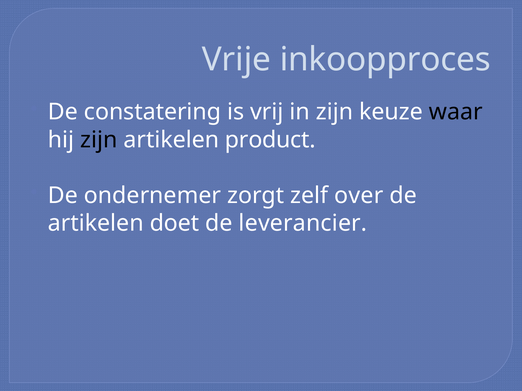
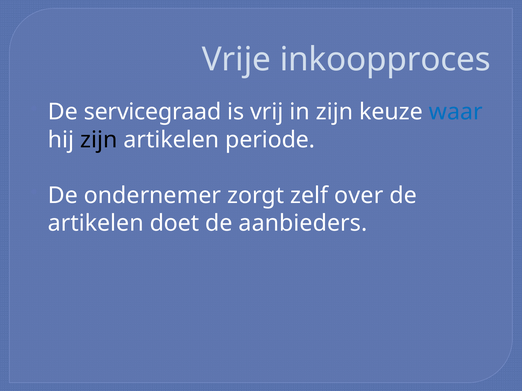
constatering: constatering -> servicegraad
waar colour: black -> blue
product: product -> periode
leverancier: leverancier -> aanbieders
